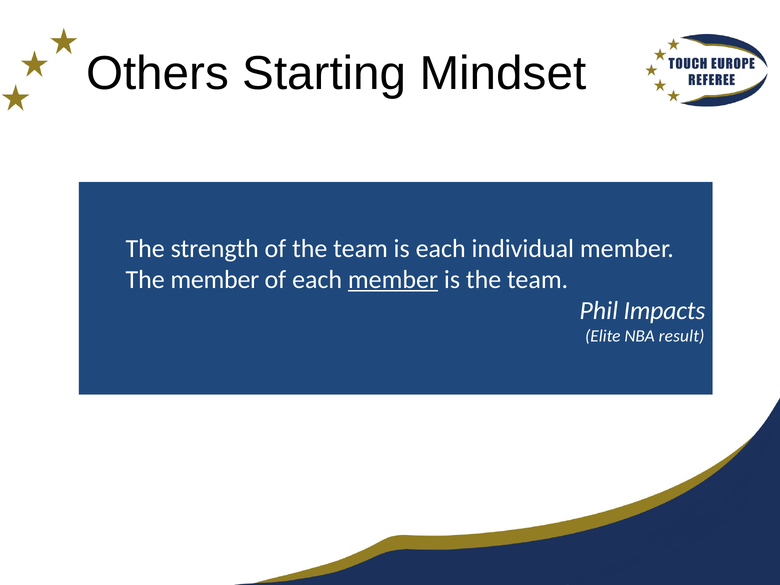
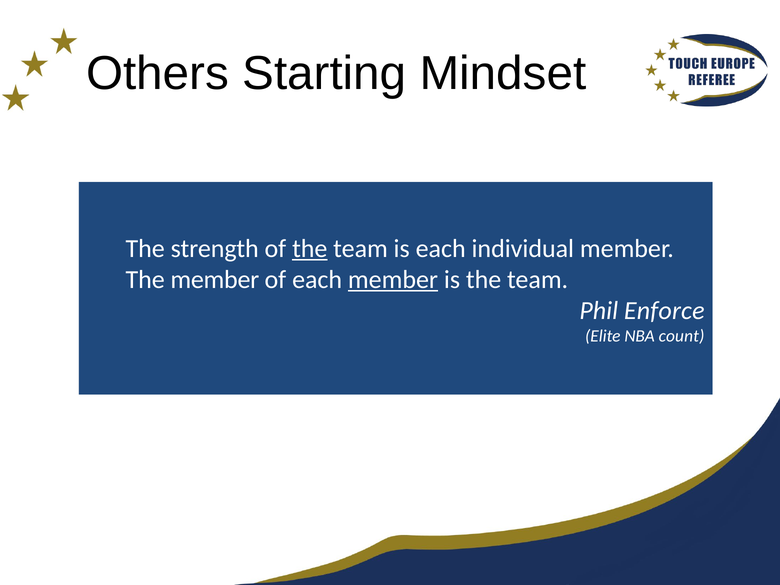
the at (310, 248) underline: none -> present
Impacts: Impacts -> Enforce
result: result -> count
